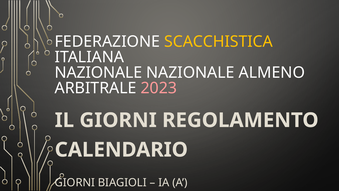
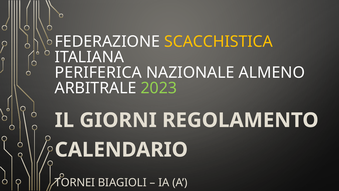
NAZIONALE at (98, 73): NAZIONALE -> PERIFERICA
2023 colour: pink -> light green
GIORNI at (75, 182): GIORNI -> TORNEI
